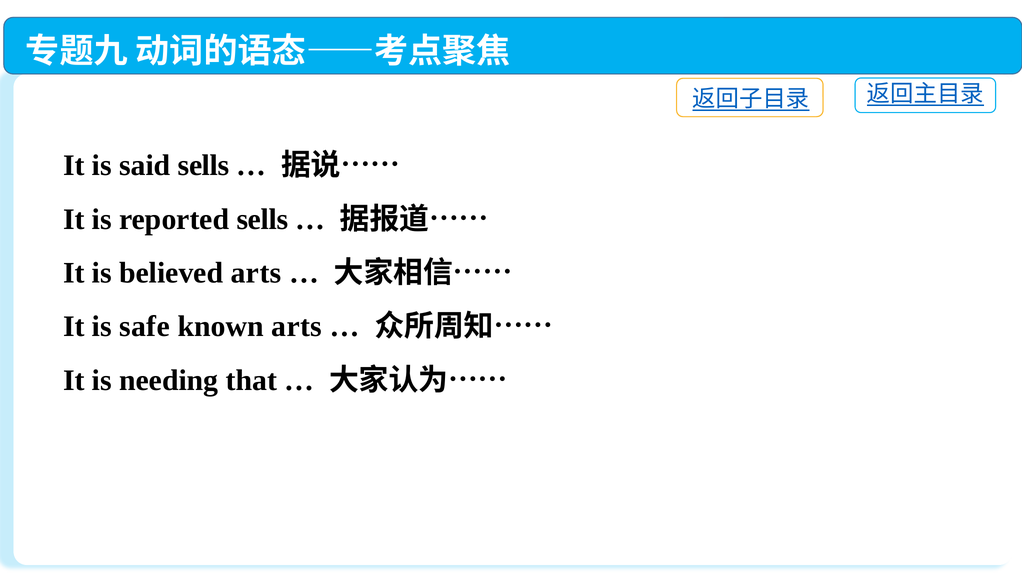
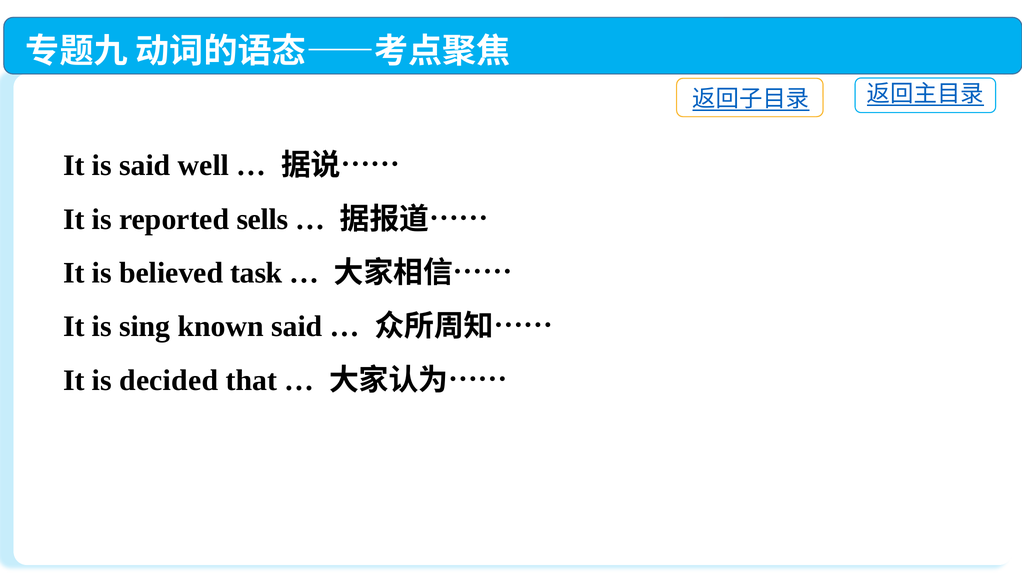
said sells: sells -> well
believed arts: arts -> task
safe: safe -> sing
known arts: arts -> said
needing: needing -> decided
